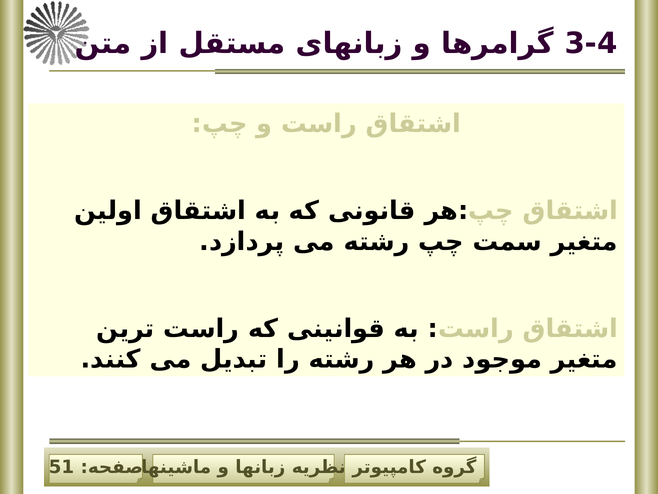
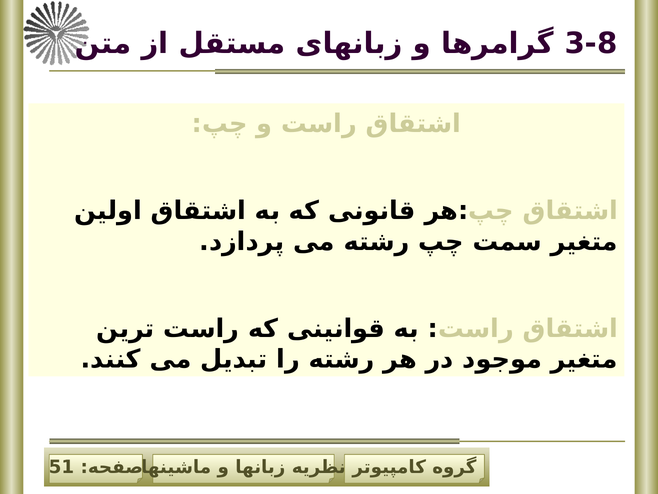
3-4: 3-4 -> 3-8
